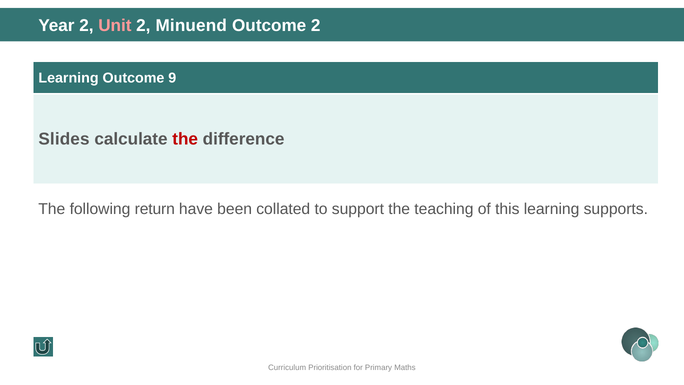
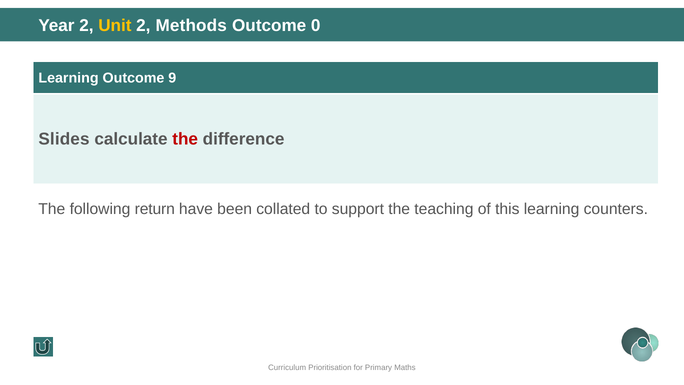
Unit colour: pink -> yellow
Minuend: Minuend -> Methods
Outcome 2: 2 -> 0
supports: supports -> counters
